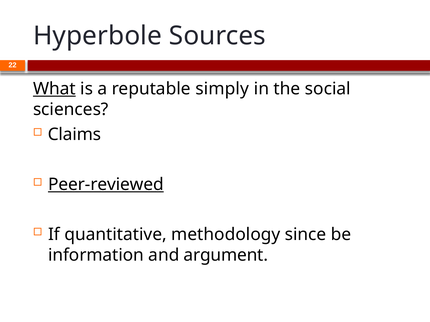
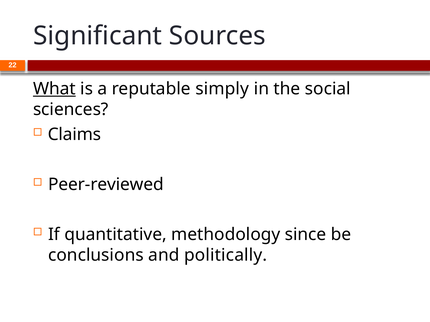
Hyperbole: Hyperbole -> Significant
Peer-reviewed underline: present -> none
information: information -> conclusions
argument: argument -> politically
